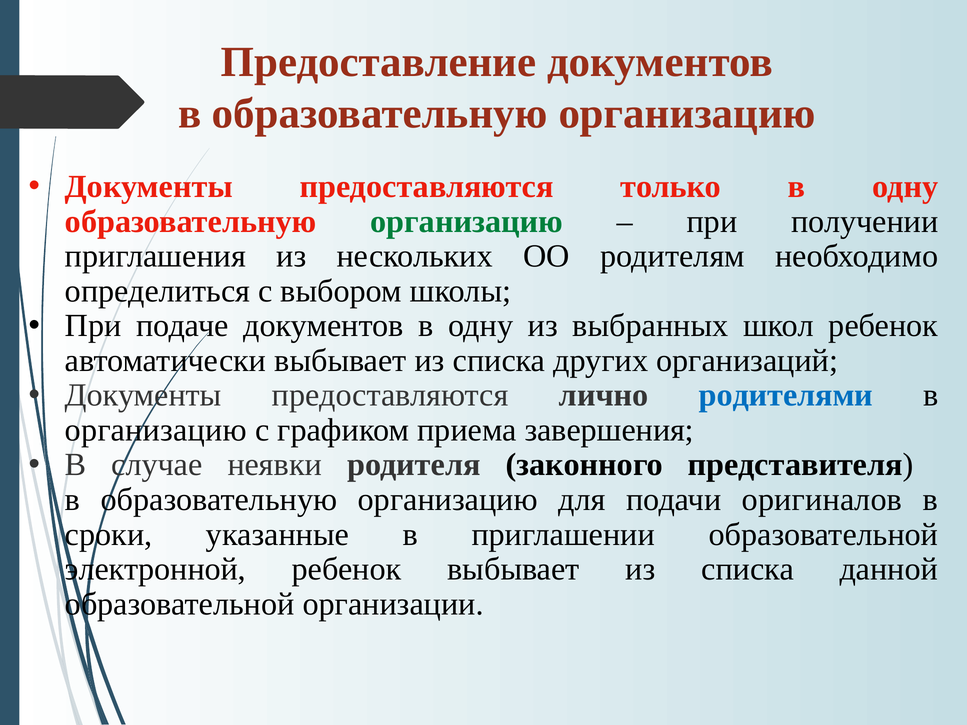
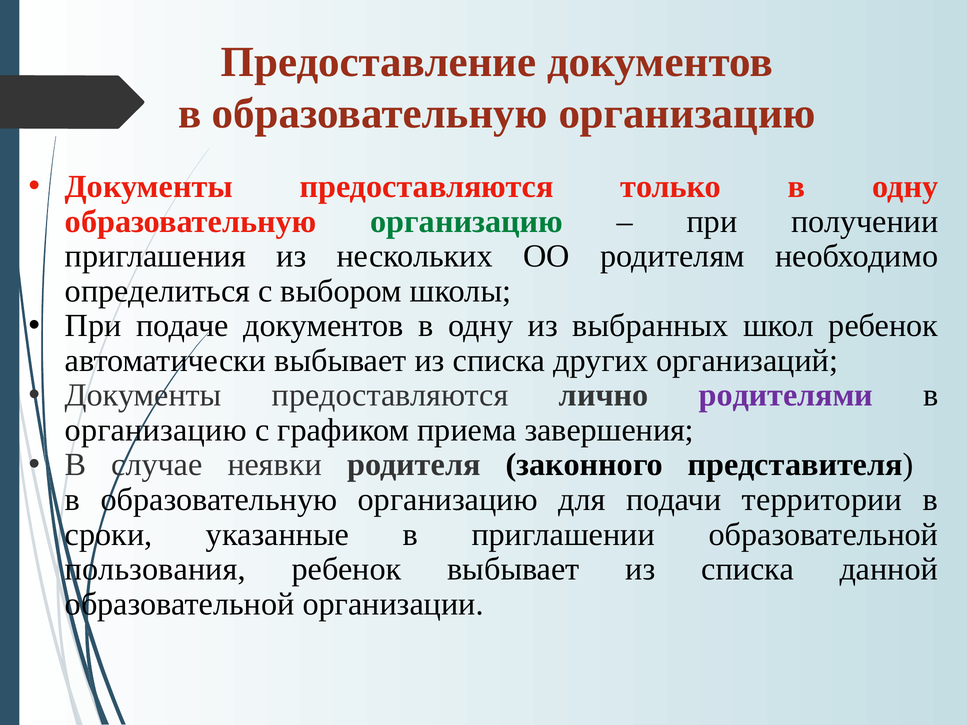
родителями colour: blue -> purple
оригиналов: оригиналов -> территории
электронной: электронной -> пользования
